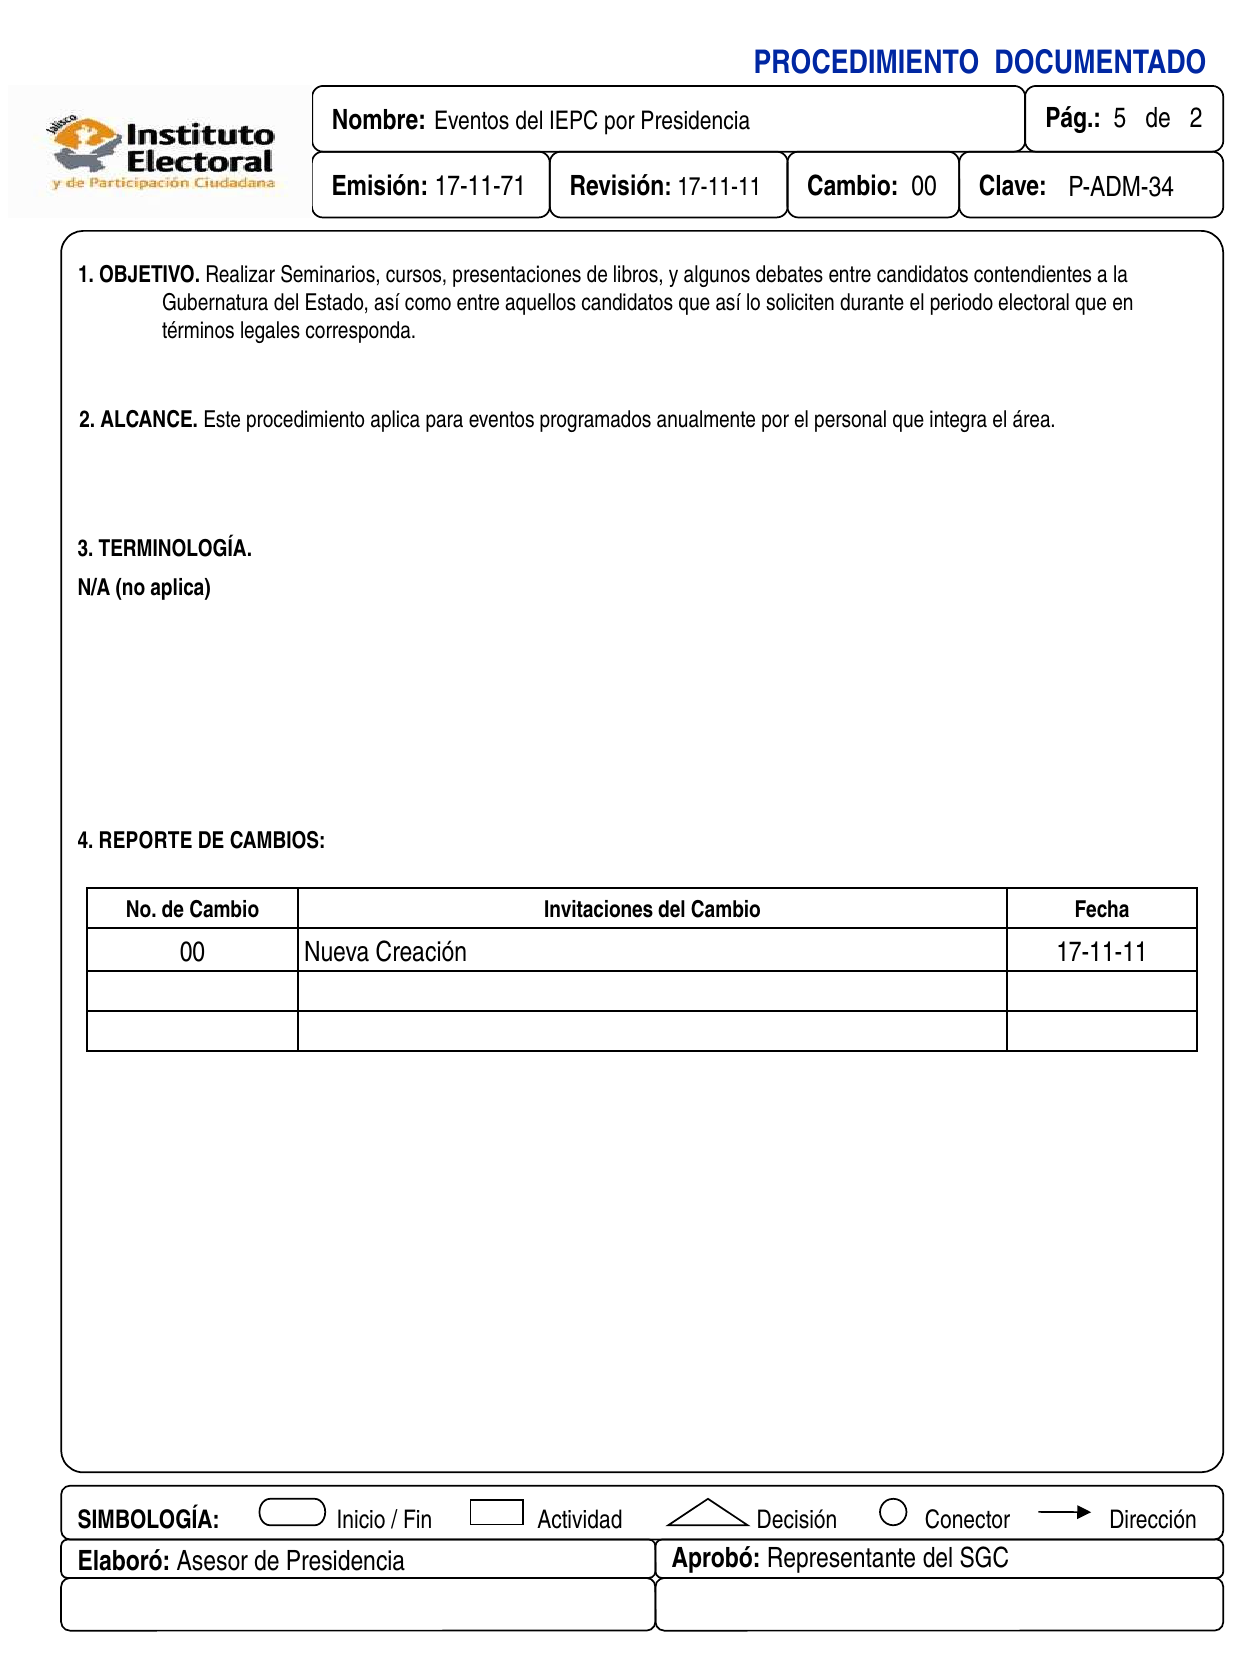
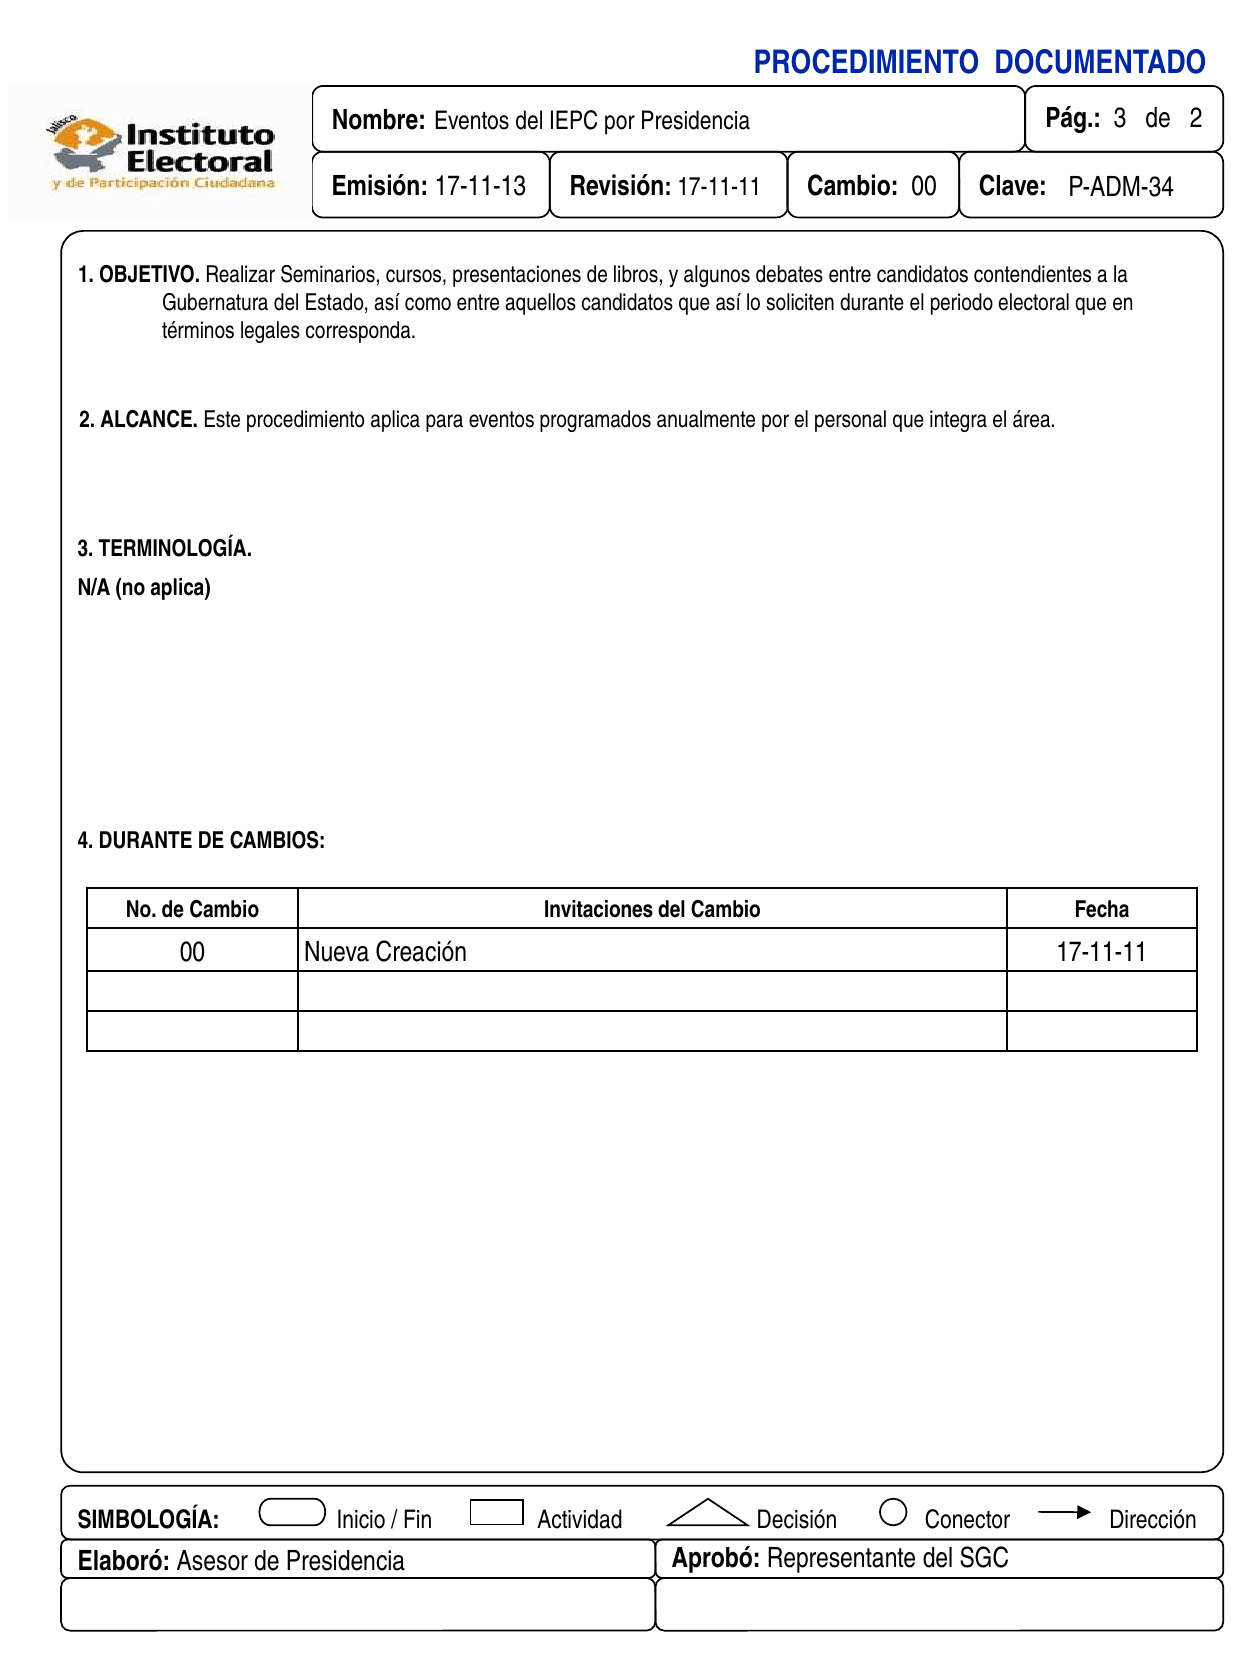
5 at (1120, 118): 5 -> 3
17-11-71: 17-11-71 -> 17-11-13
4 REPORTE: REPORTE -> DURANTE
